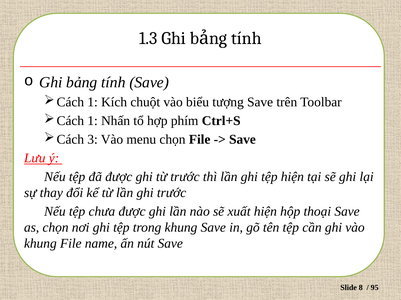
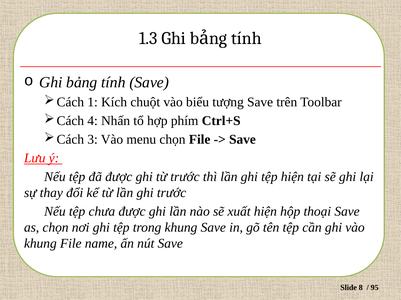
1 at (93, 121): 1 -> 4
